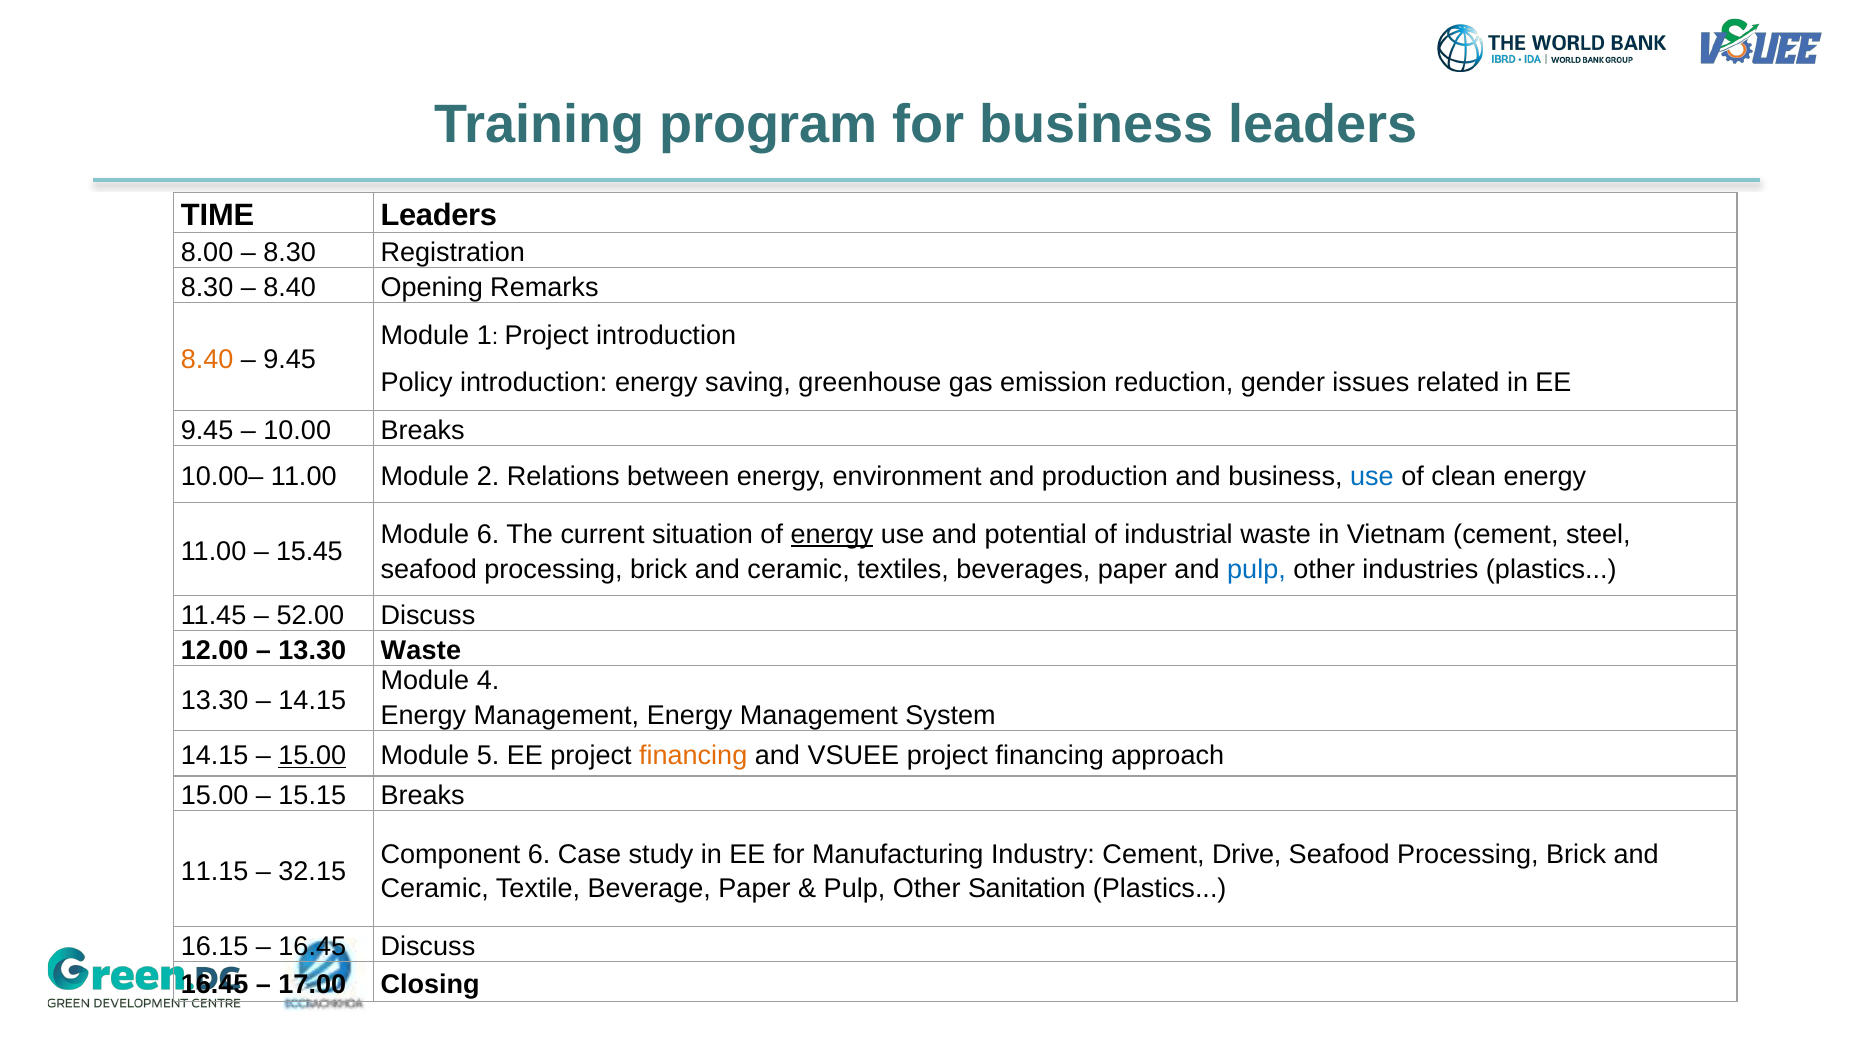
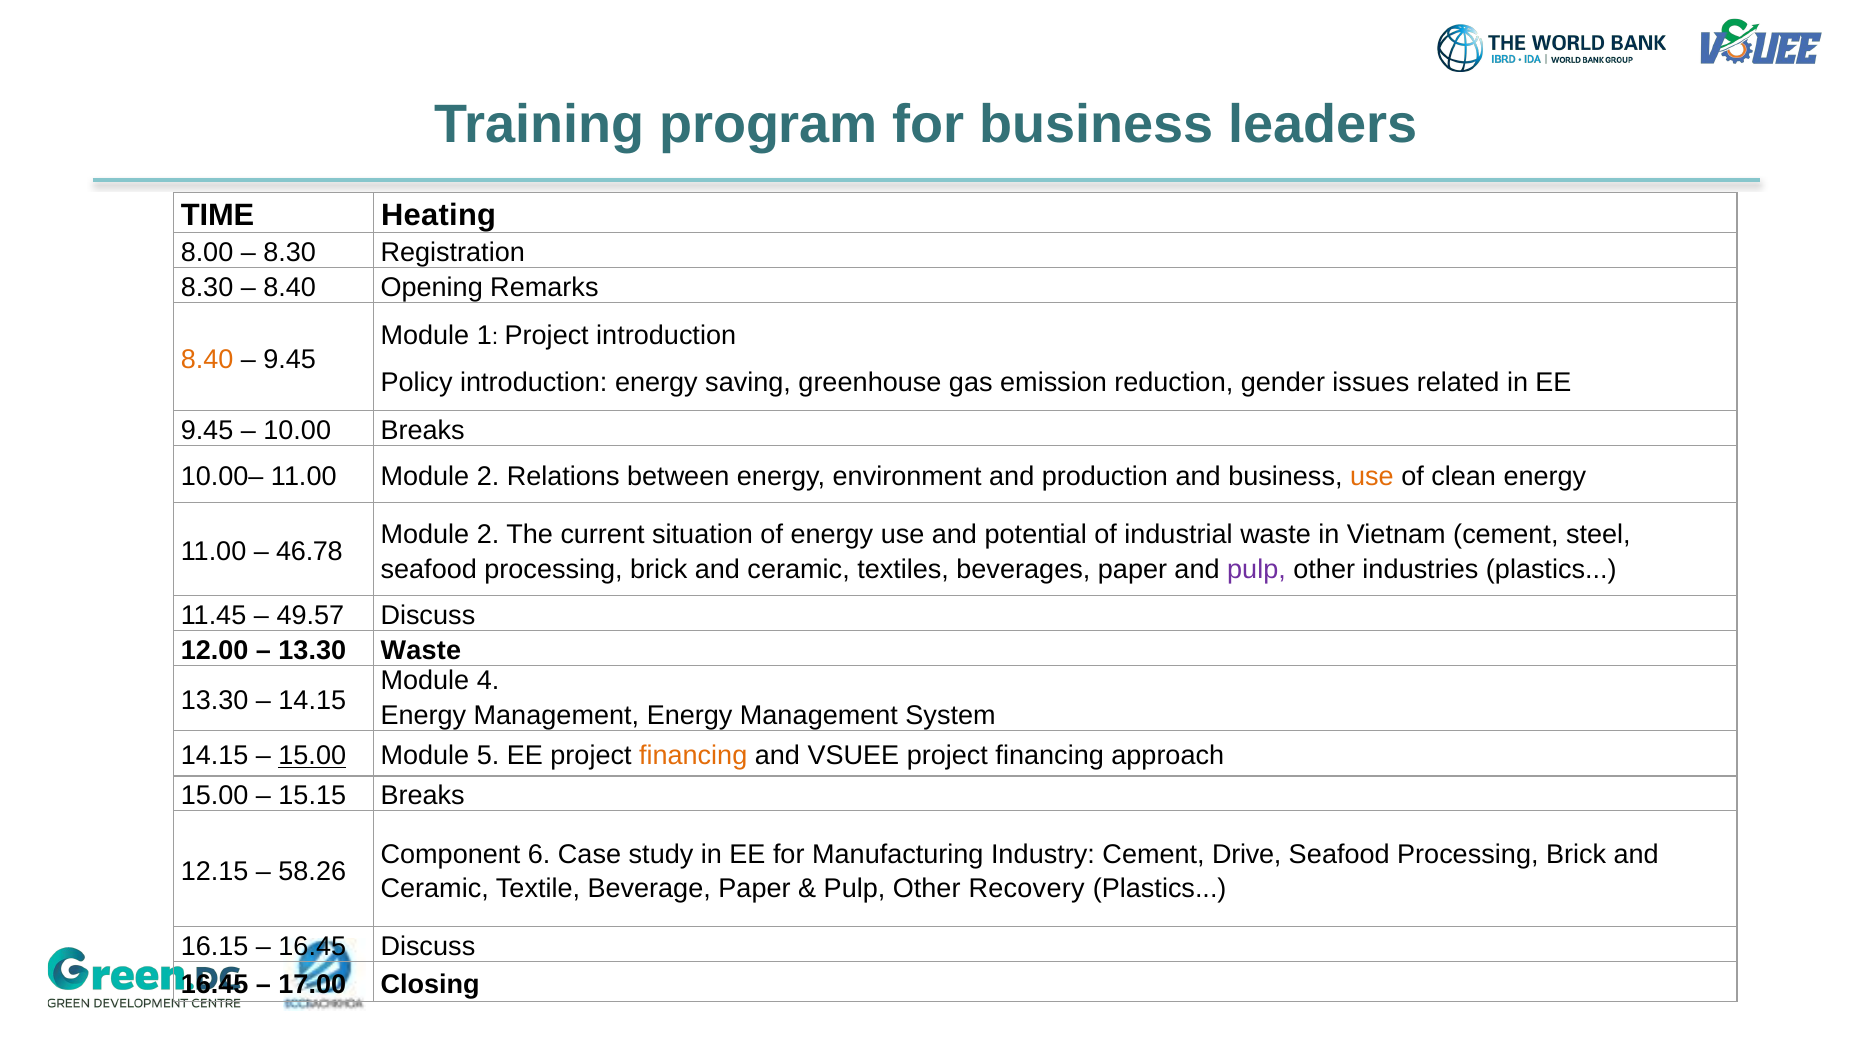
TIME Leaders: Leaders -> Heating
use at (1372, 477) colour: blue -> orange
6 at (488, 535): 6 -> 2
energy at (832, 535) underline: present -> none
15.45: 15.45 -> 46.78
pulp at (1257, 569) colour: blue -> purple
52.00: 52.00 -> 49.57
11.15: 11.15 -> 12.15
32.15: 32.15 -> 58.26
Sanitation: Sanitation -> Recovery
